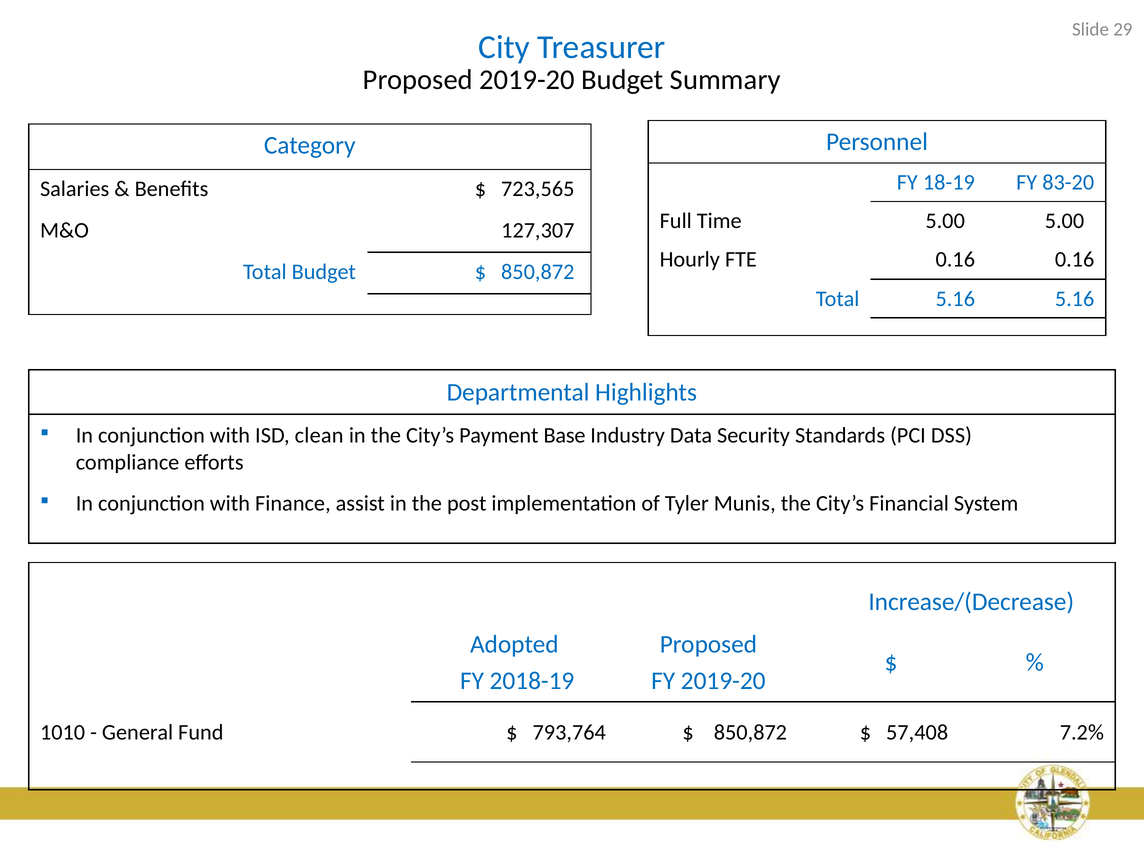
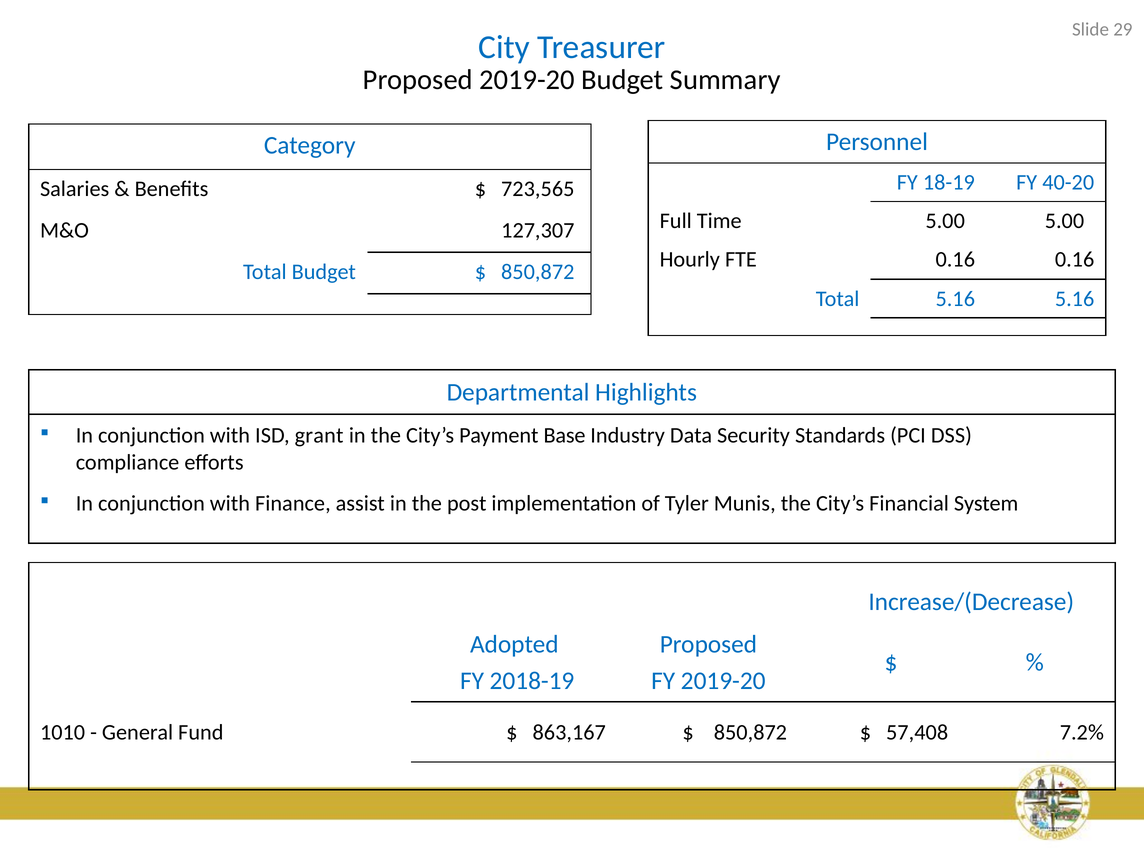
83-20: 83-20 -> 40-20
clean: clean -> grant
793,764: 793,764 -> 863,167
